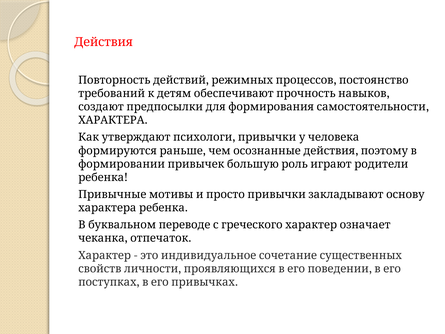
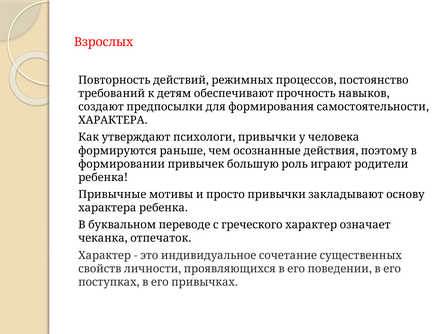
Действия: Действия -> Взрослых
